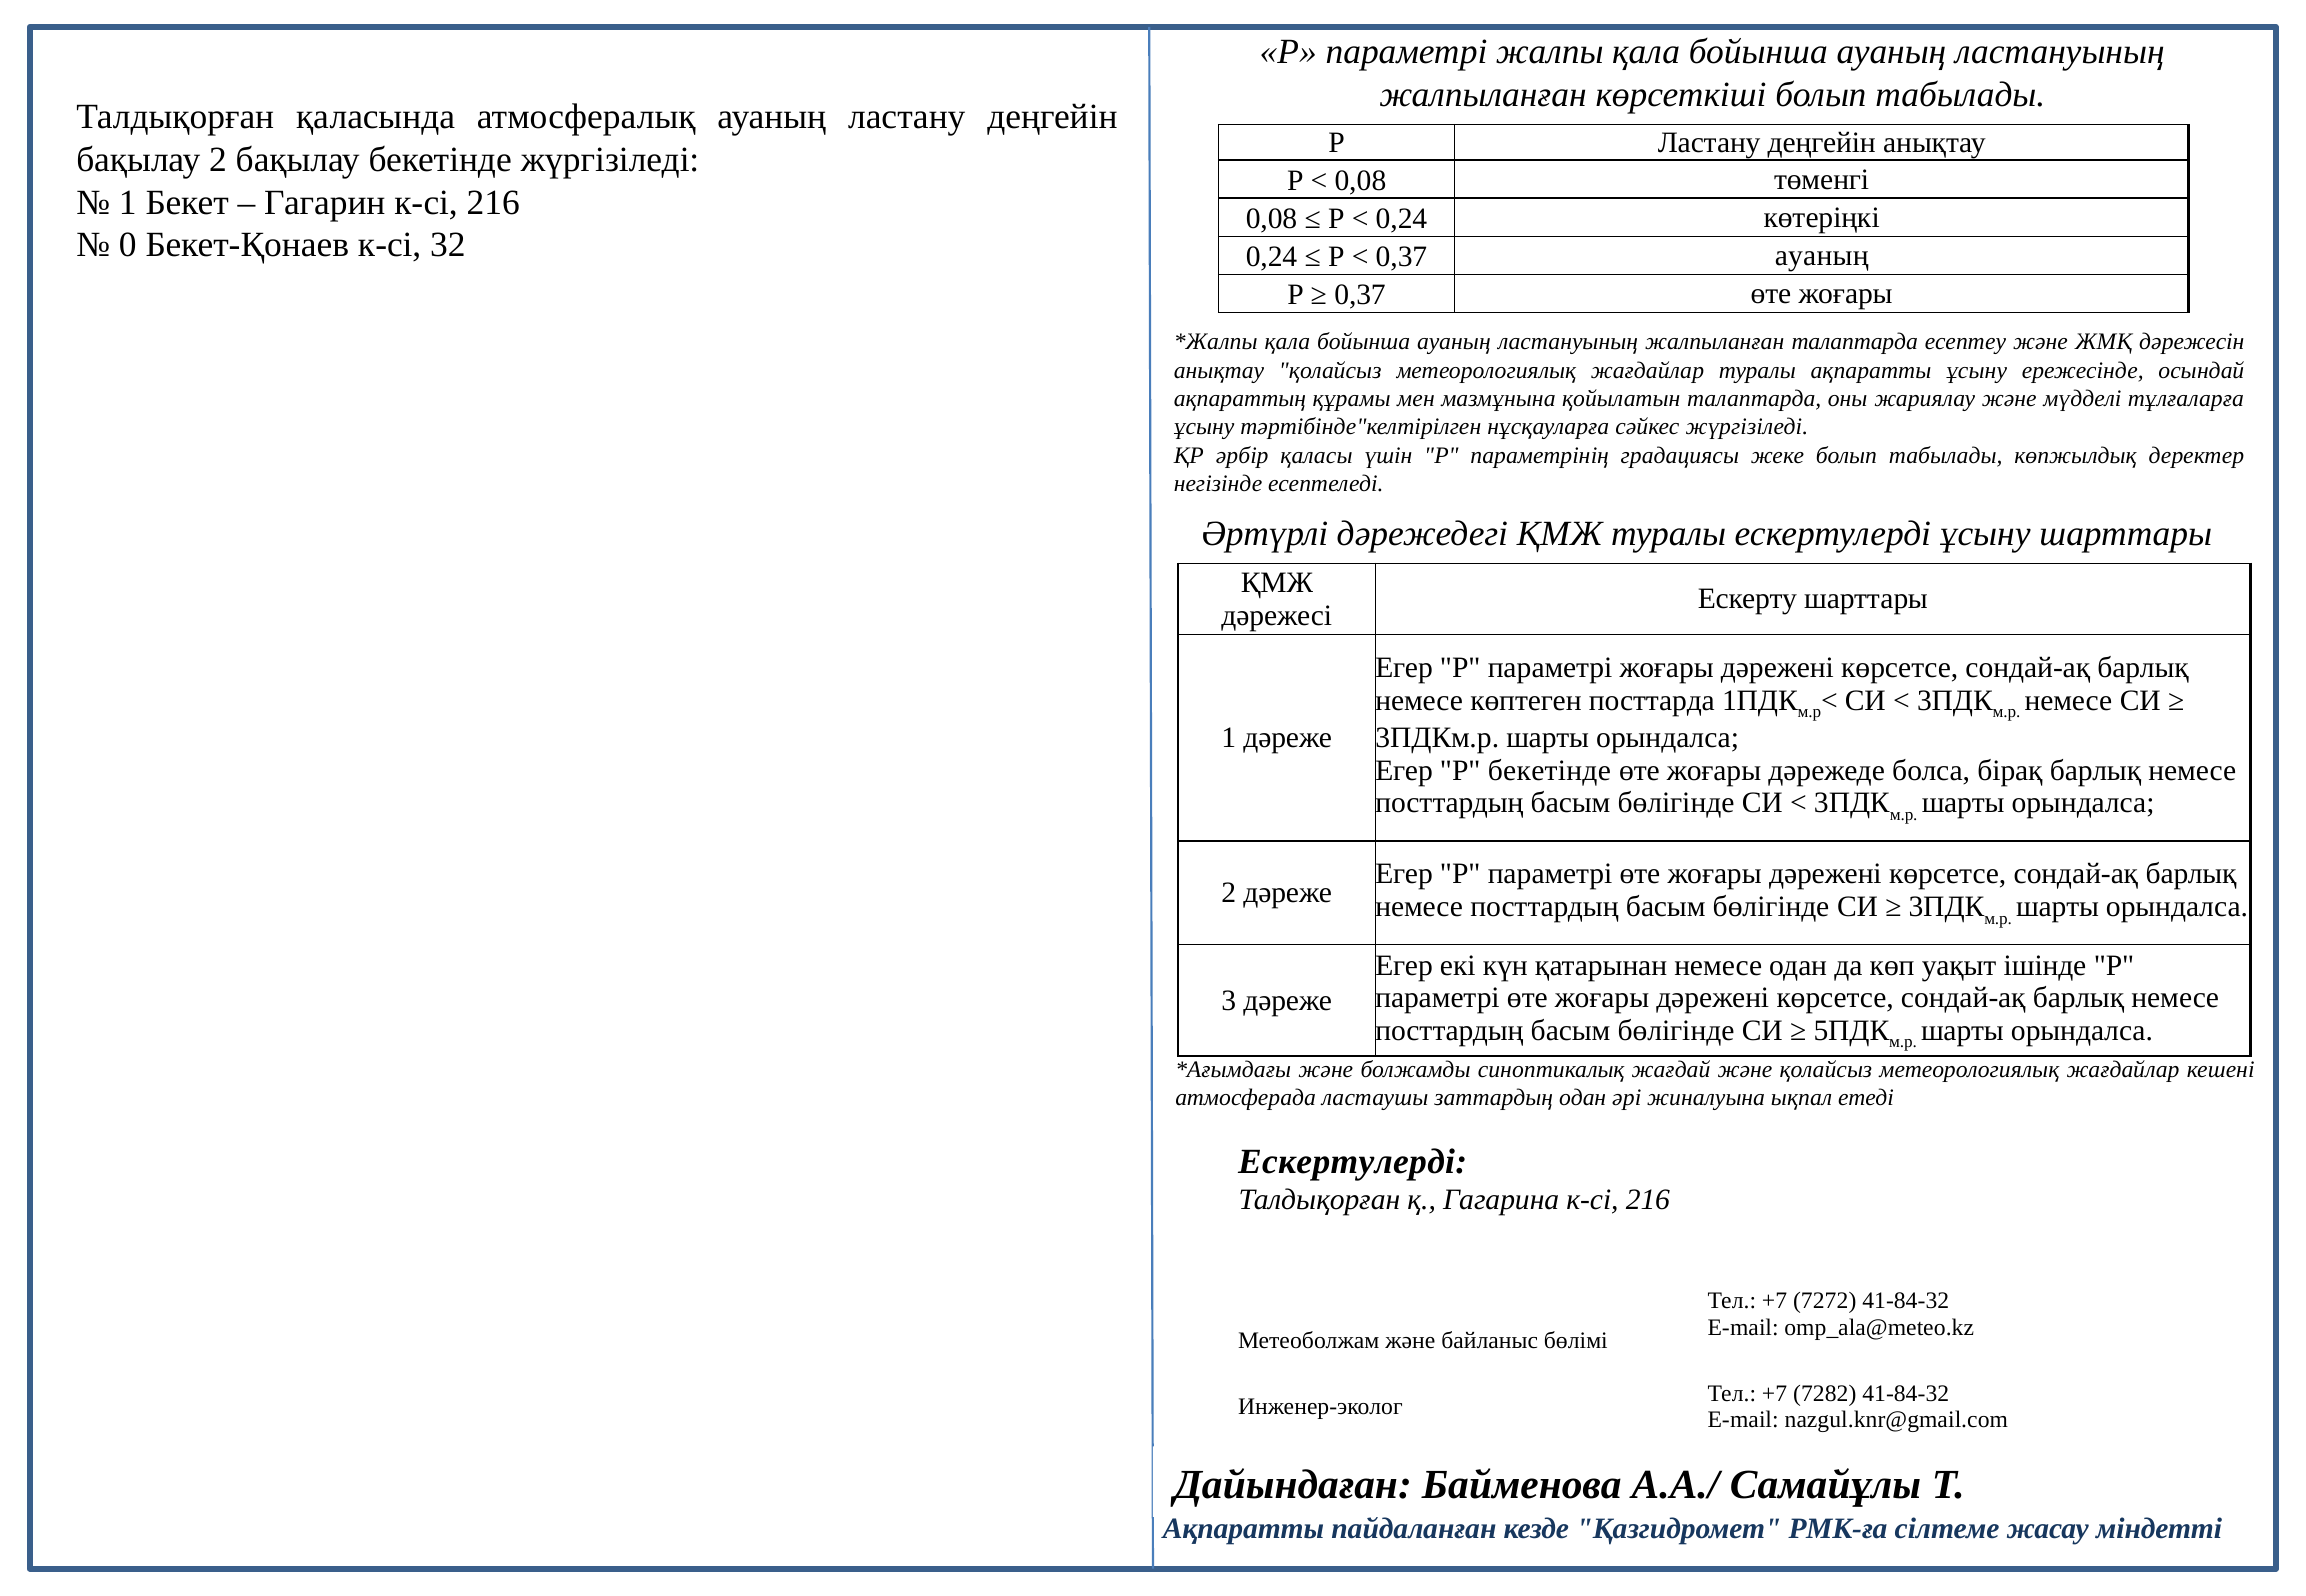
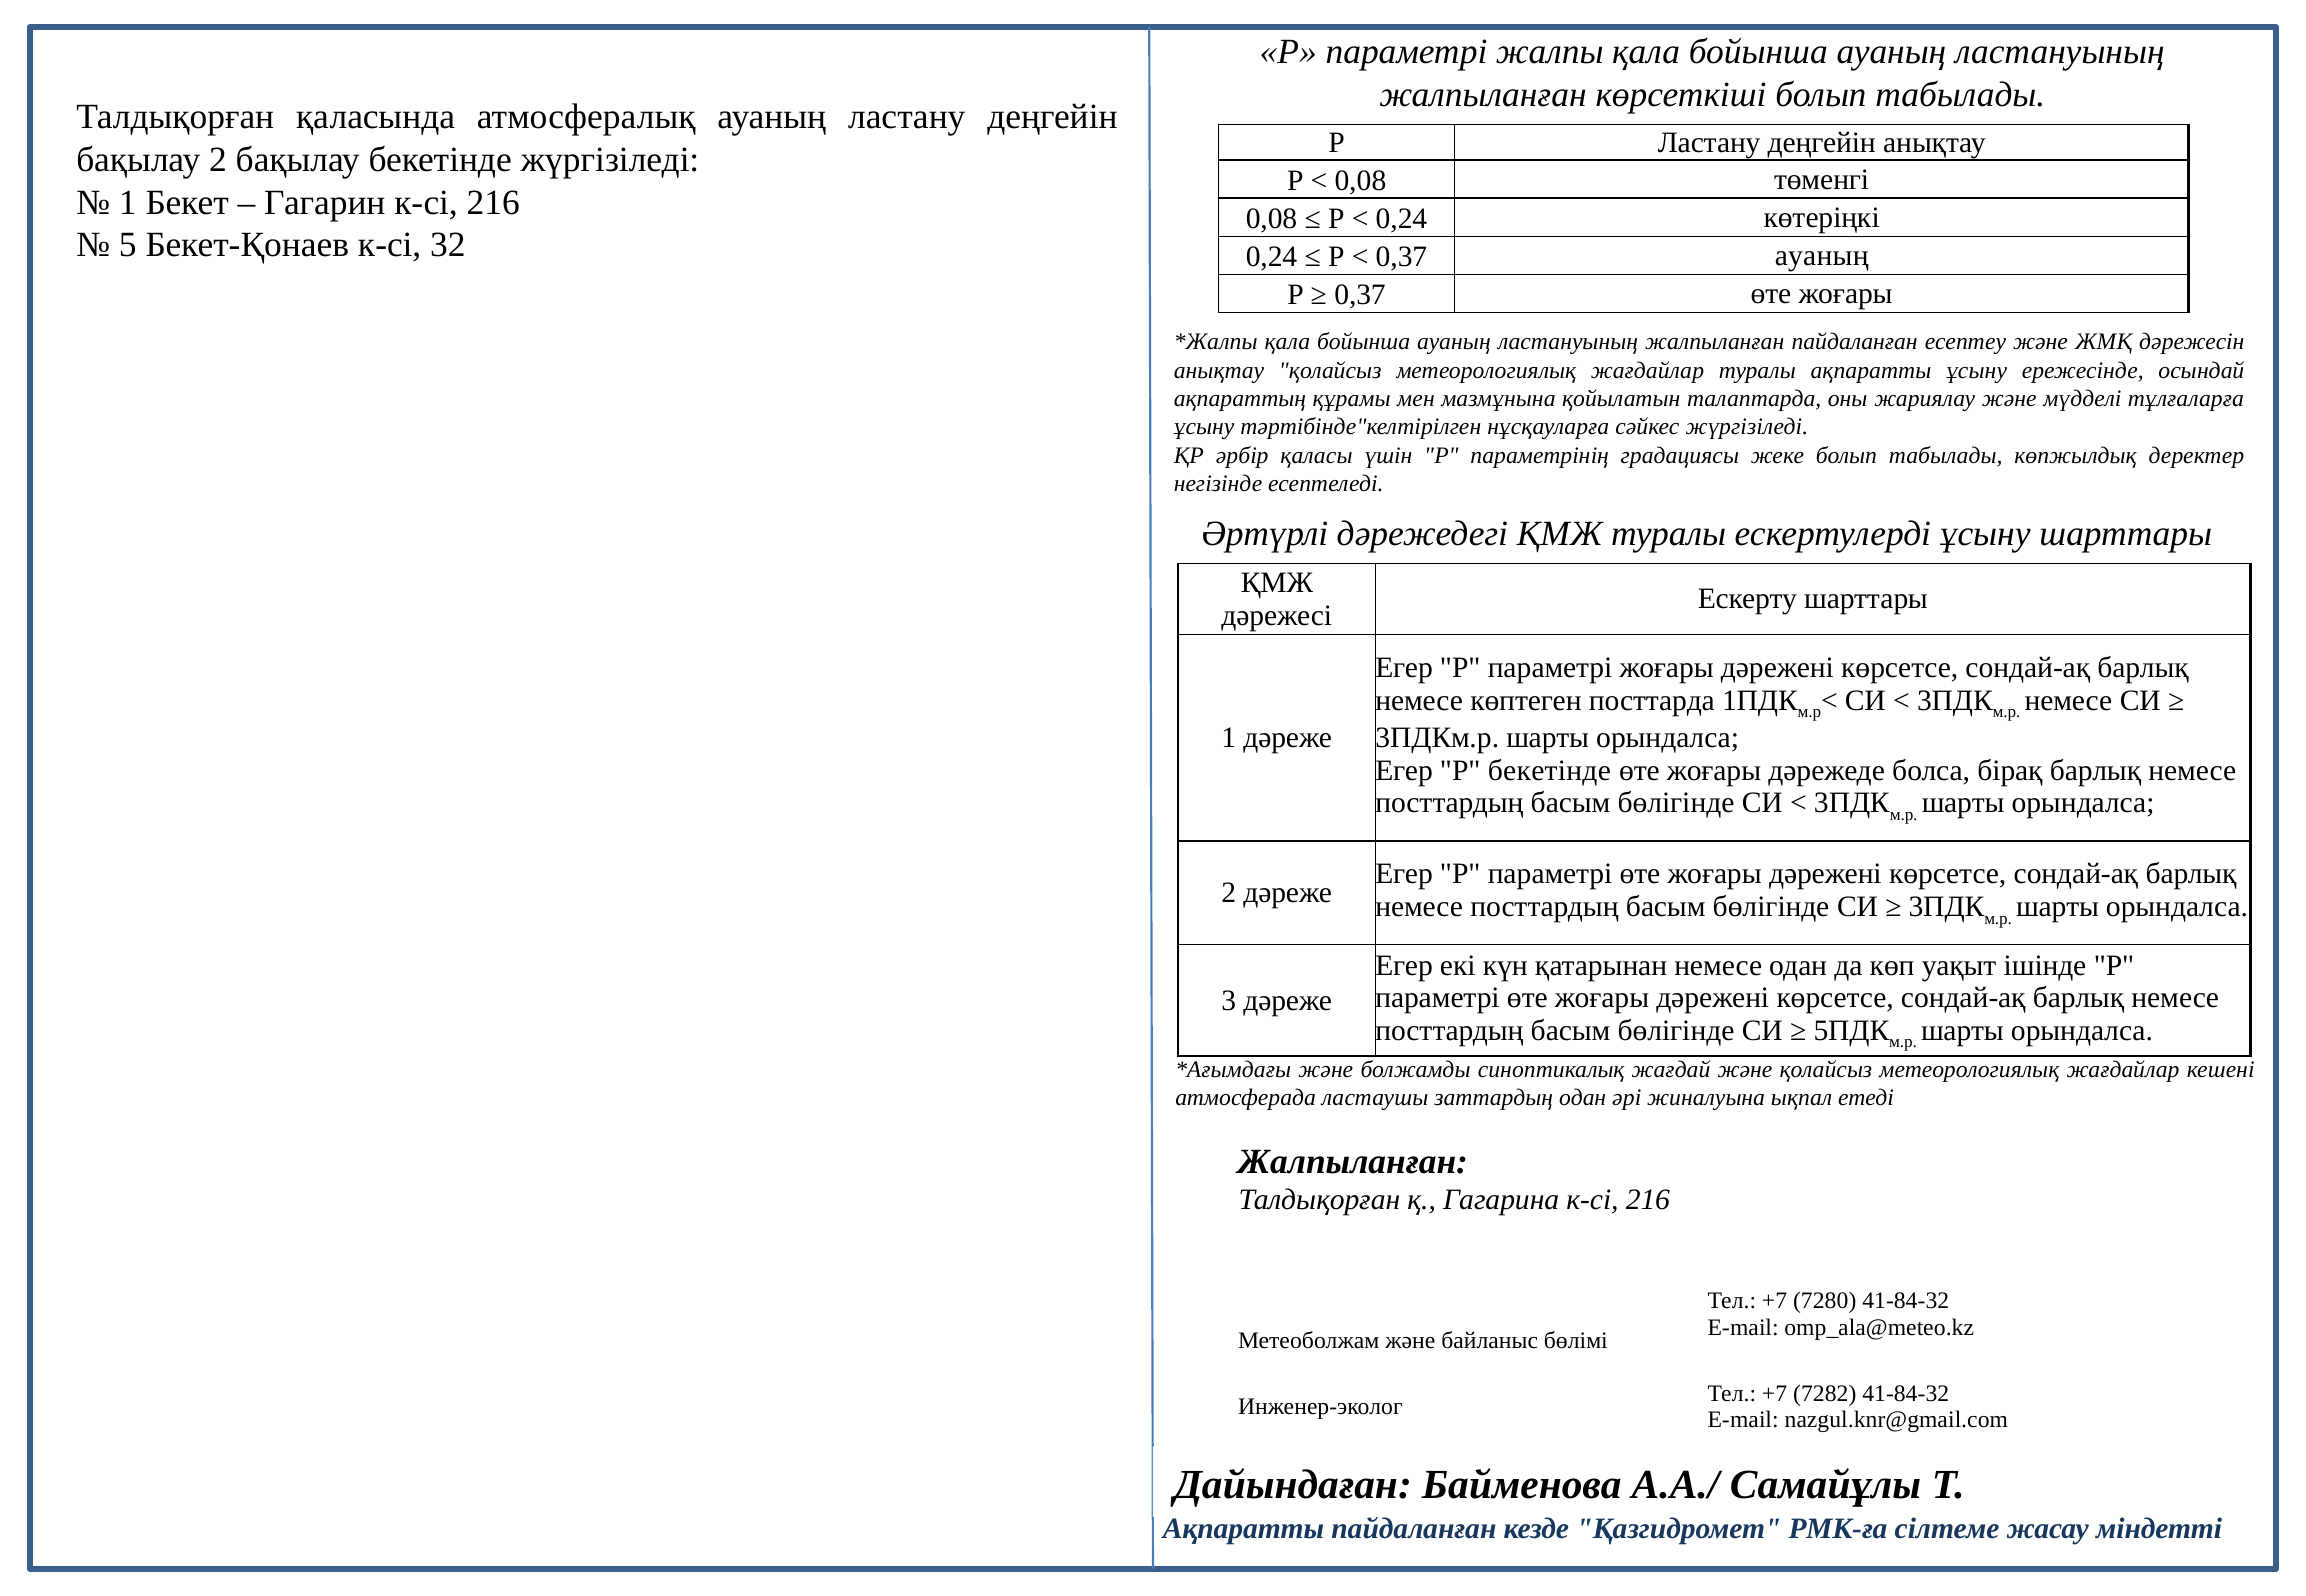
0: 0 -> 5
жалпыланған талаптарда: талаптарда -> пайдаланған
Ескертулерді at (1353, 1162): Ескертулерді -> Жалпыланған
7272: 7272 -> 7280
